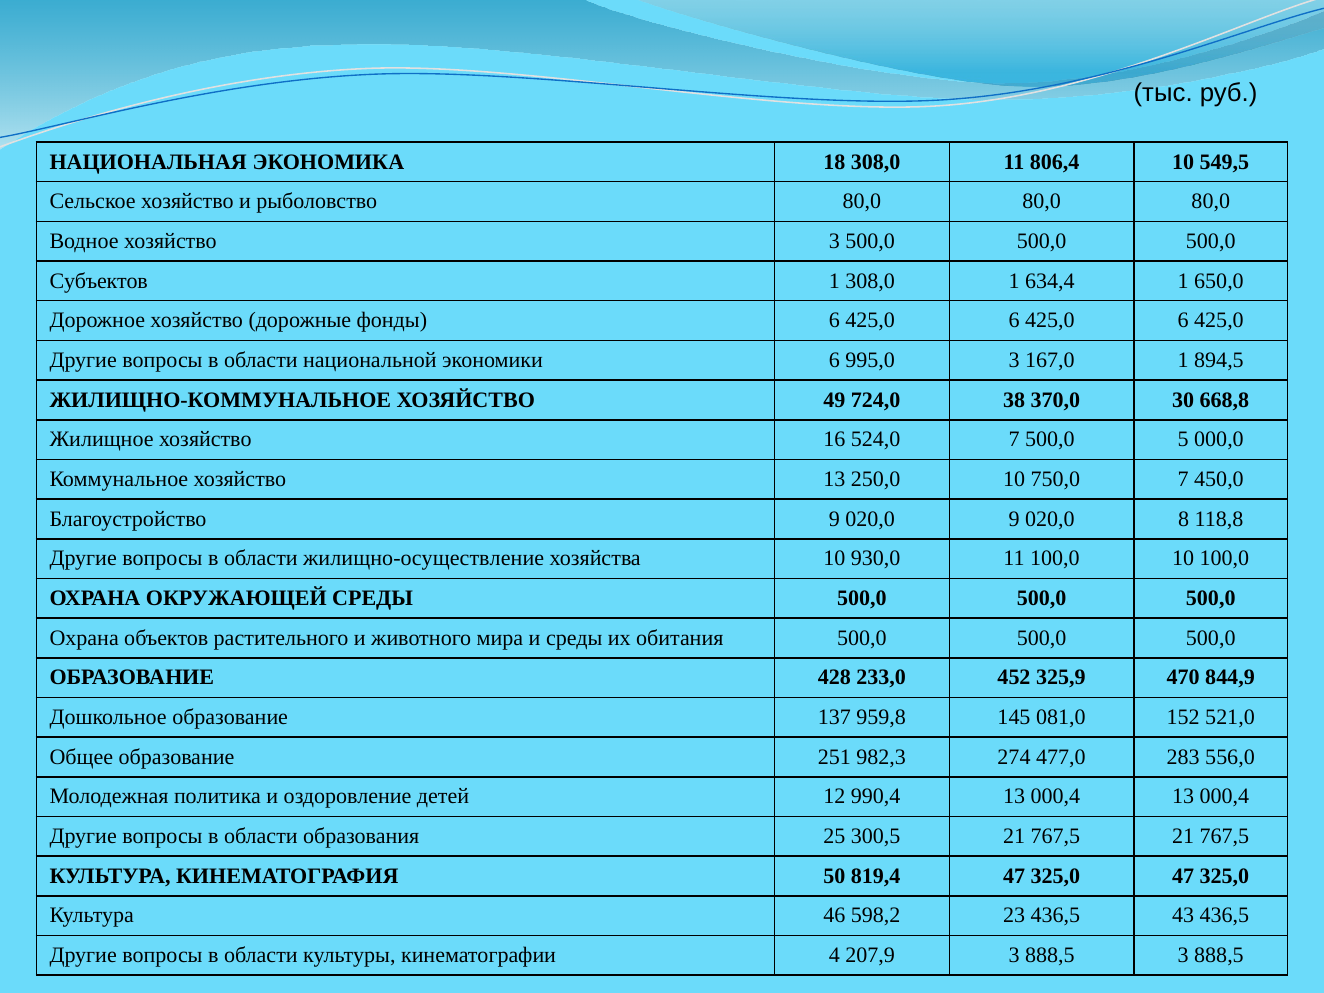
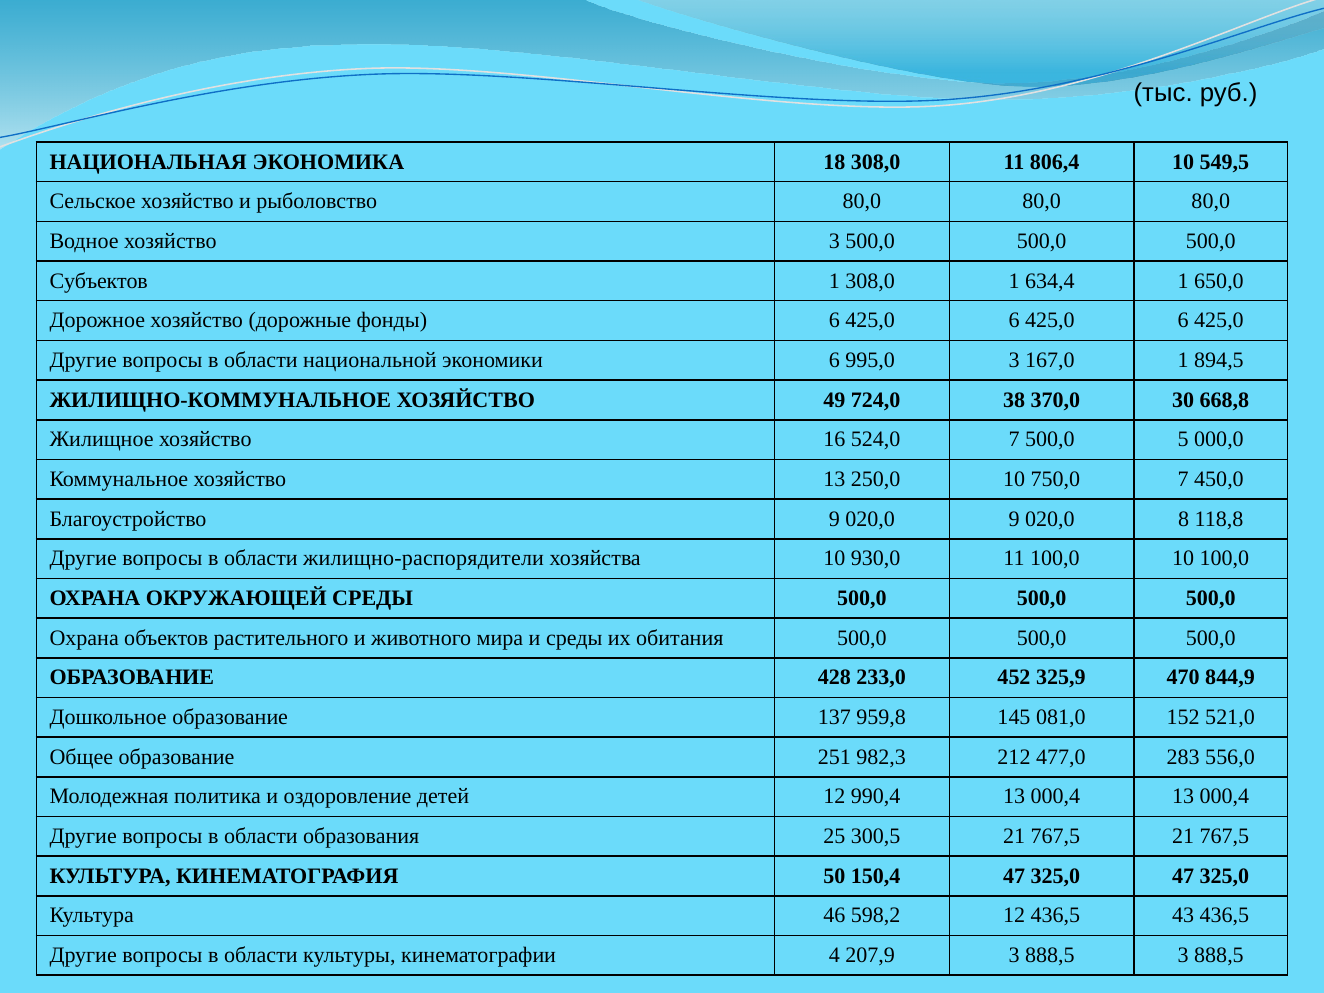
жилищно-осуществление: жилищно-осуществление -> жилищно-распорядители
274: 274 -> 212
819,4: 819,4 -> 150,4
598,2 23: 23 -> 12
